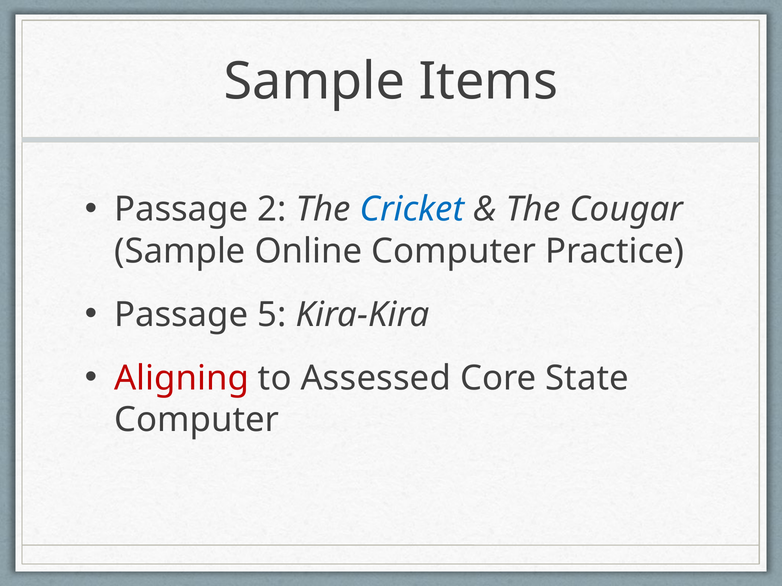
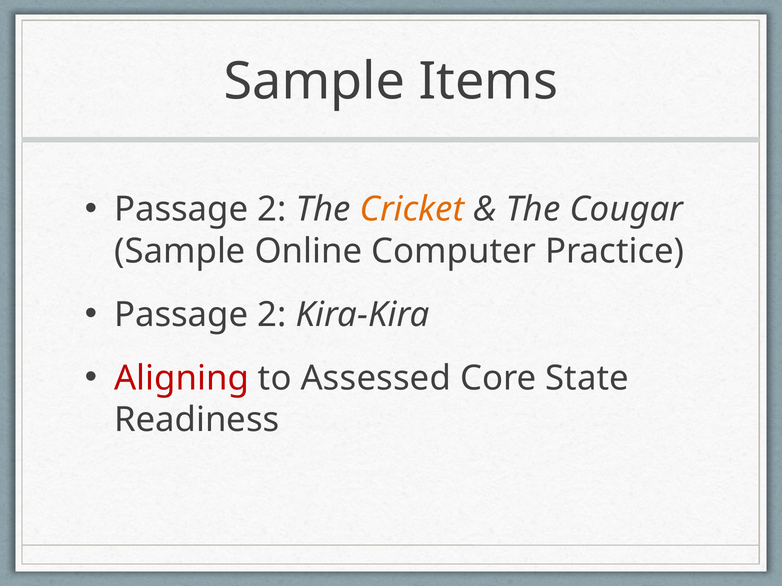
Cricket colour: blue -> orange
5 at (272, 315): 5 -> 2
Computer at (197, 420): Computer -> Readiness
